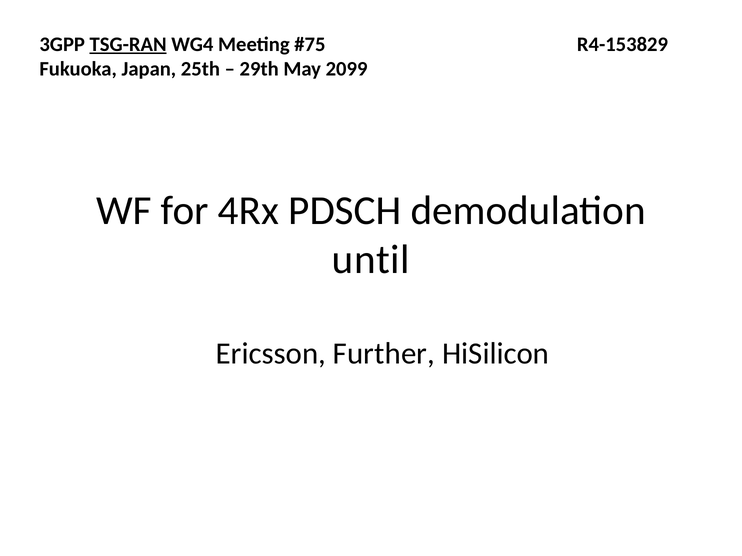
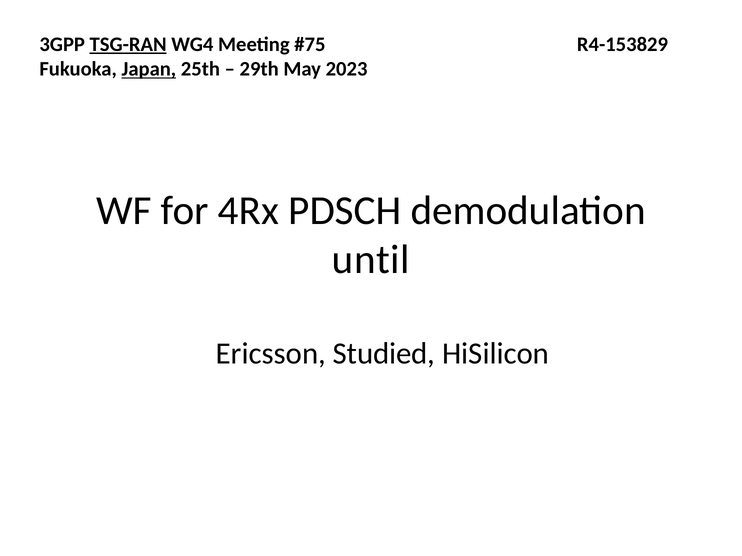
Japan underline: none -> present
2099: 2099 -> 2023
Further: Further -> Studied
